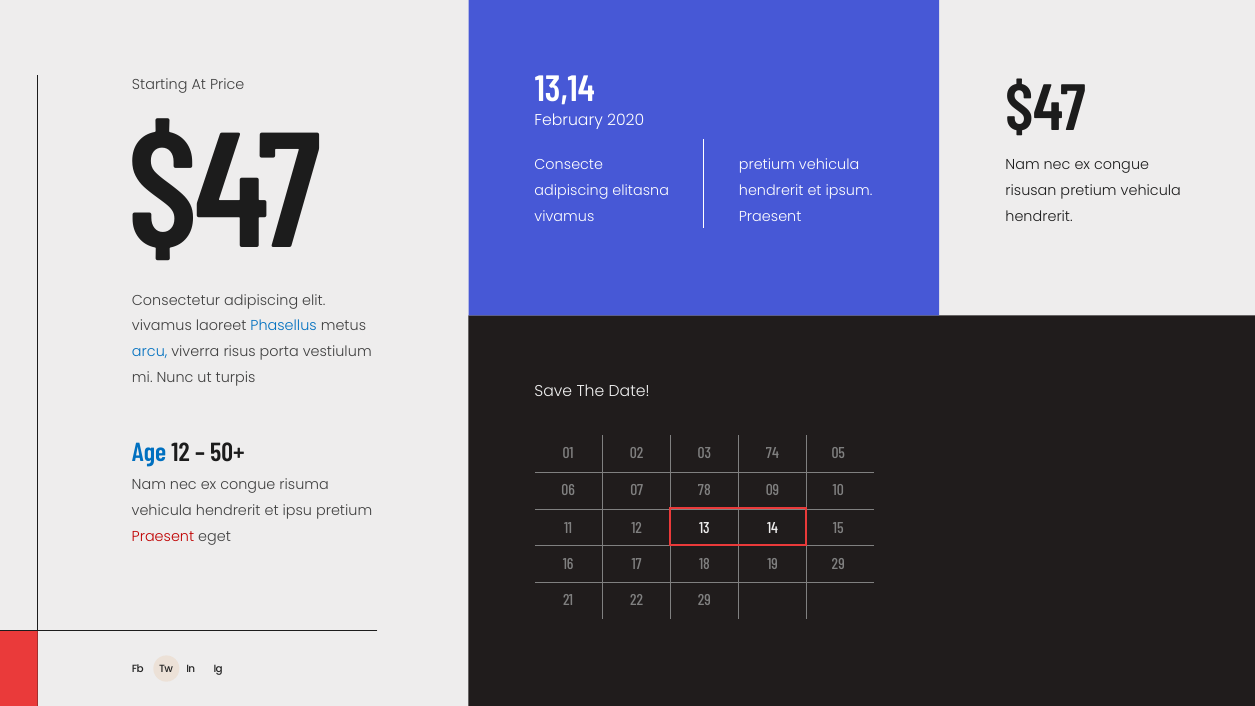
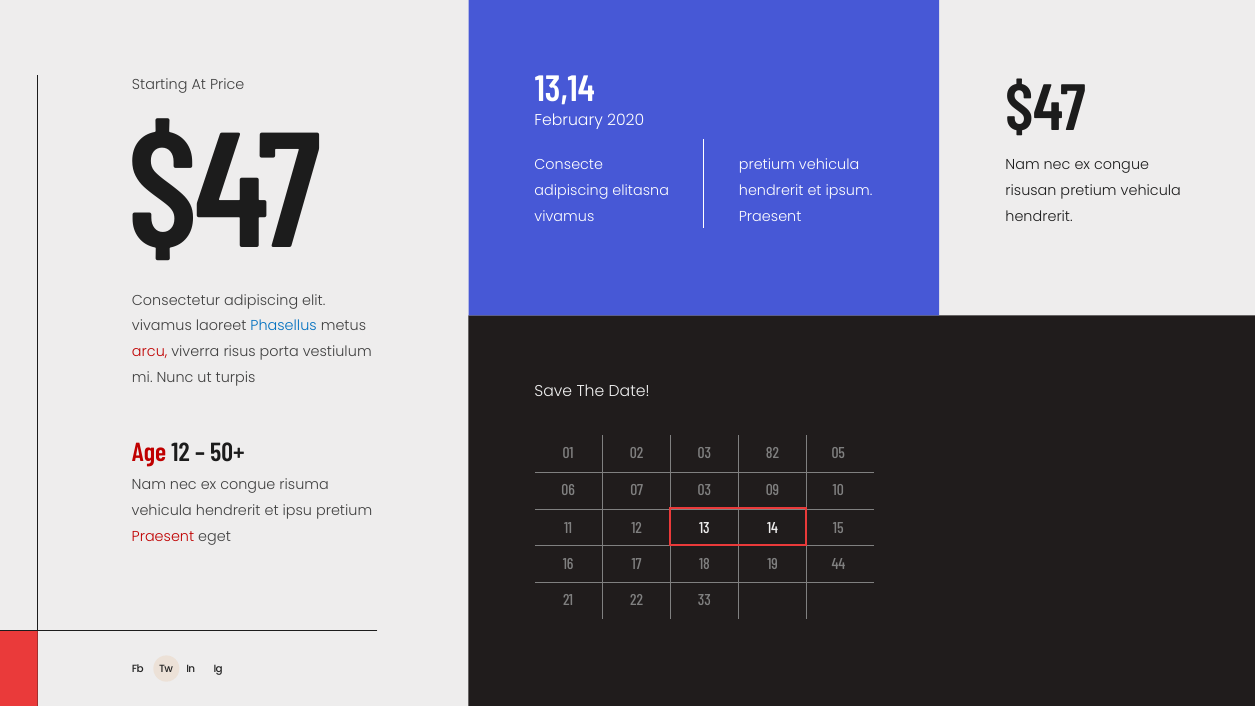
arcu colour: blue -> red
Age colour: blue -> red
74: 74 -> 82
07 78: 78 -> 03
19 29: 29 -> 44
22 29: 29 -> 33
